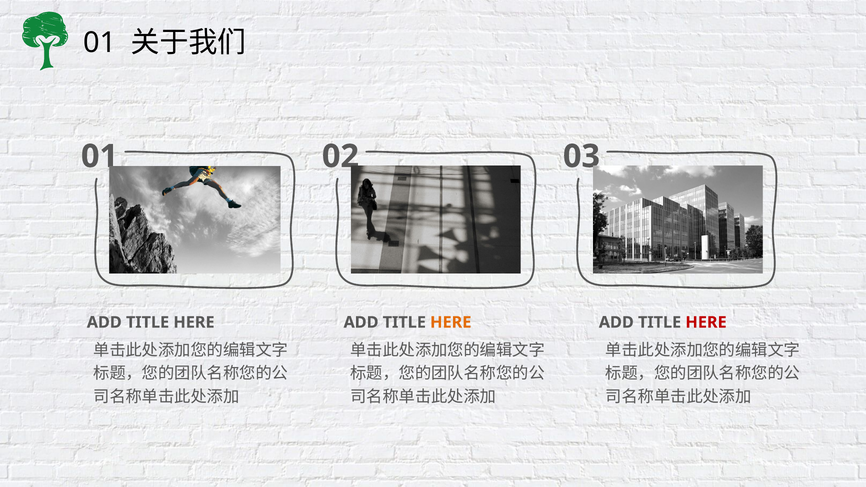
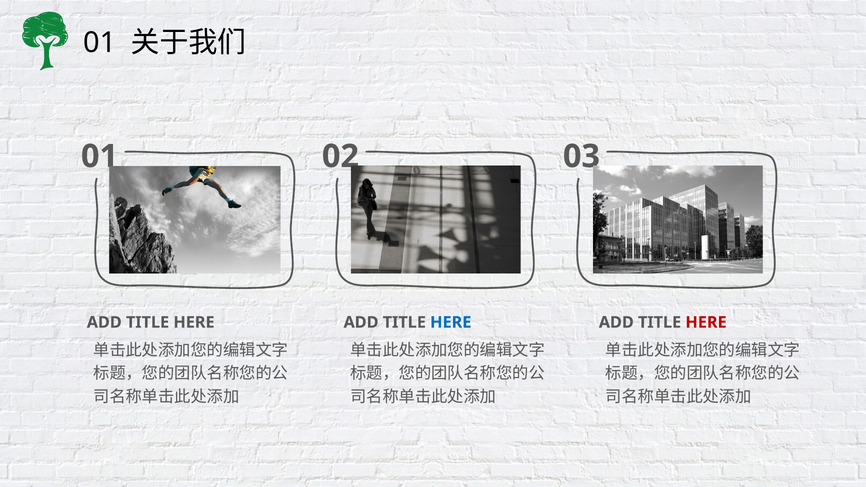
HERE at (451, 322) colour: orange -> blue
